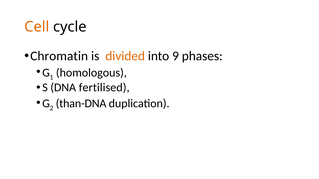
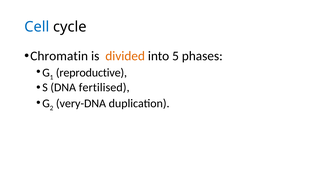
Cell colour: orange -> blue
9: 9 -> 5
homologous: homologous -> reproductive
than-DNA: than-DNA -> very-DNA
